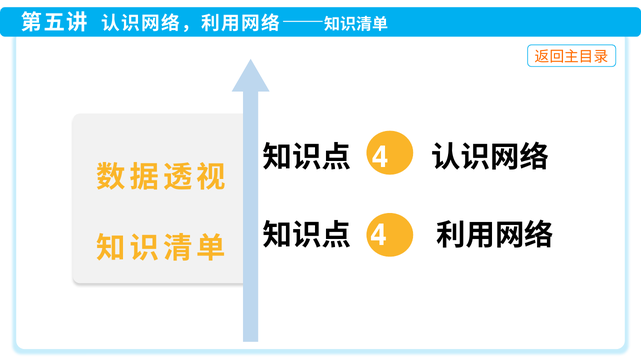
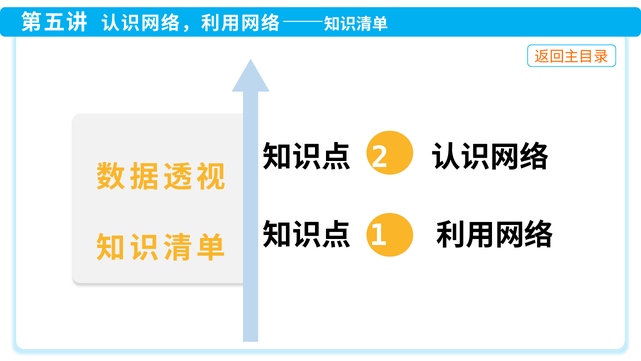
4 at (380, 157): 4 -> 2
4 at (378, 235): 4 -> 1
